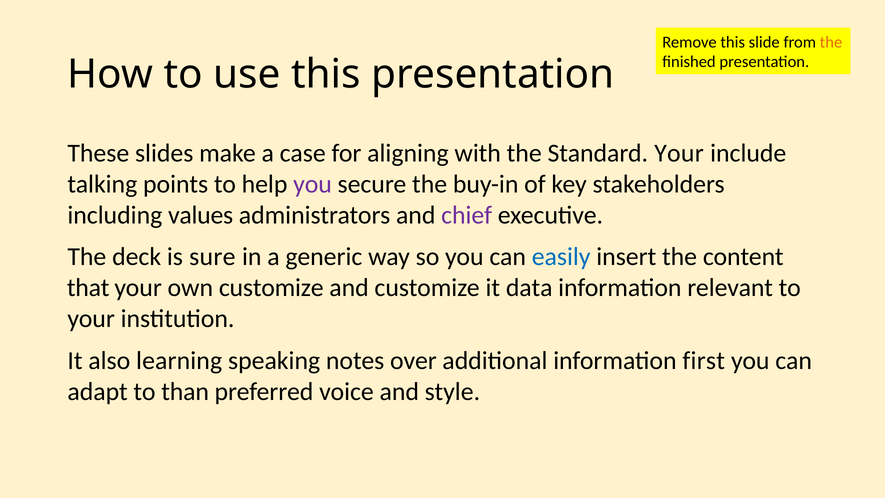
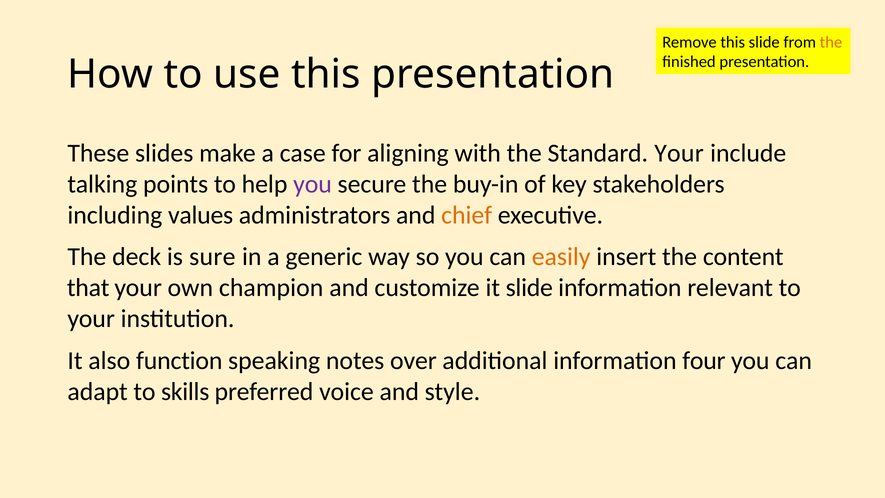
chief colour: purple -> orange
easily colour: blue -> orange
own customize: customize -> champion
it data: data -> slide
learning: learning -> function
first: first -> four
than: than -> skills
